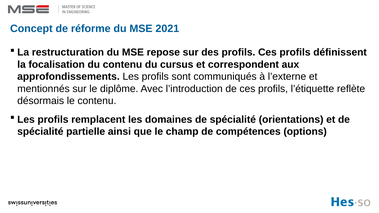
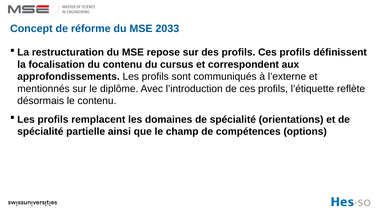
2021: 2021 -> 2033
